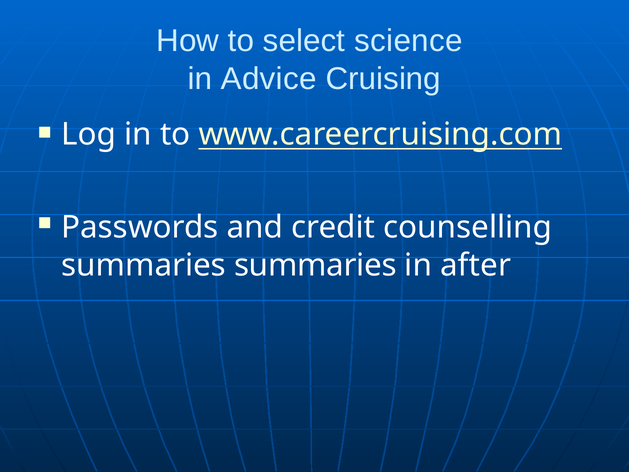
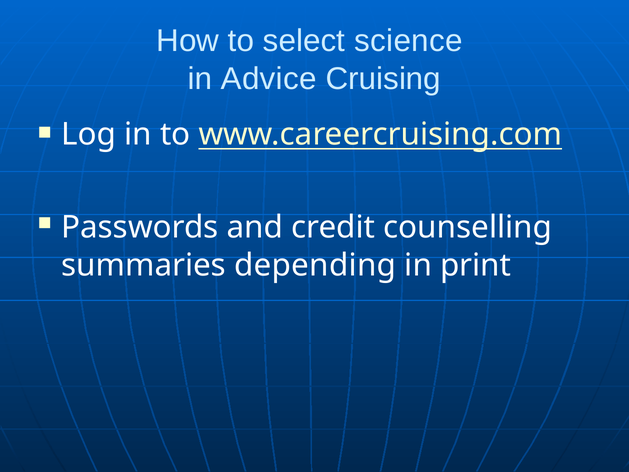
summaries summaries: summaries -> depending
after: after -> print
